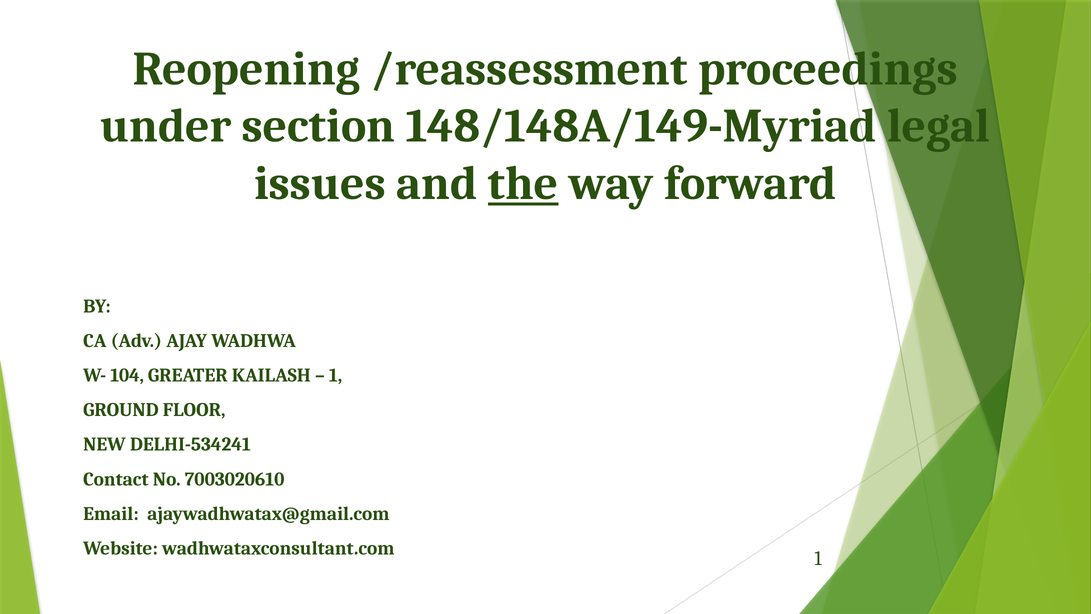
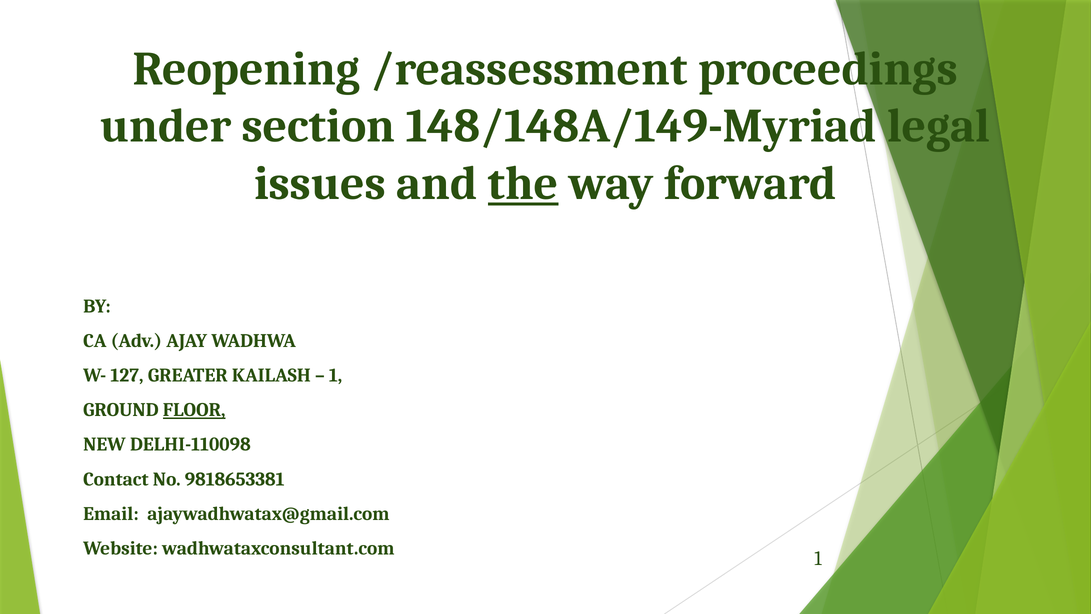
104: 104 -> 127
FLOOR underline: none -> present
DELHI-534241: DELHI-534241 -> DELHI-110098
7003020610: 7003020610 -> 9818653381
